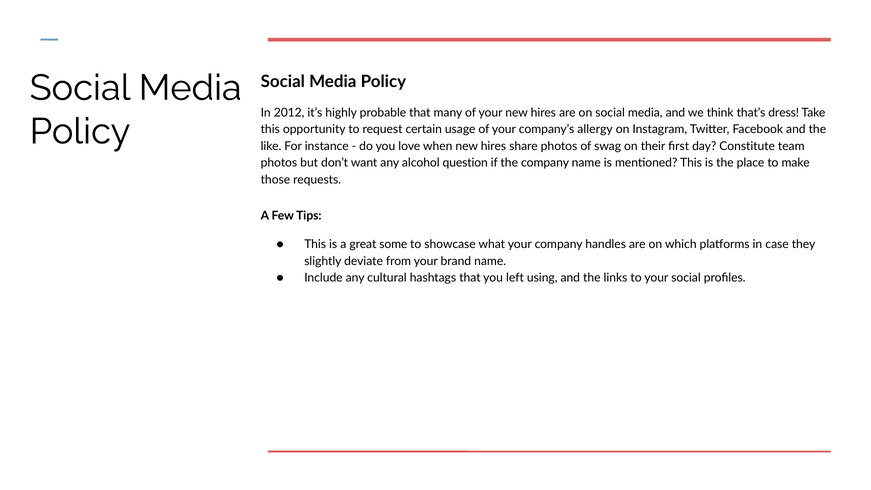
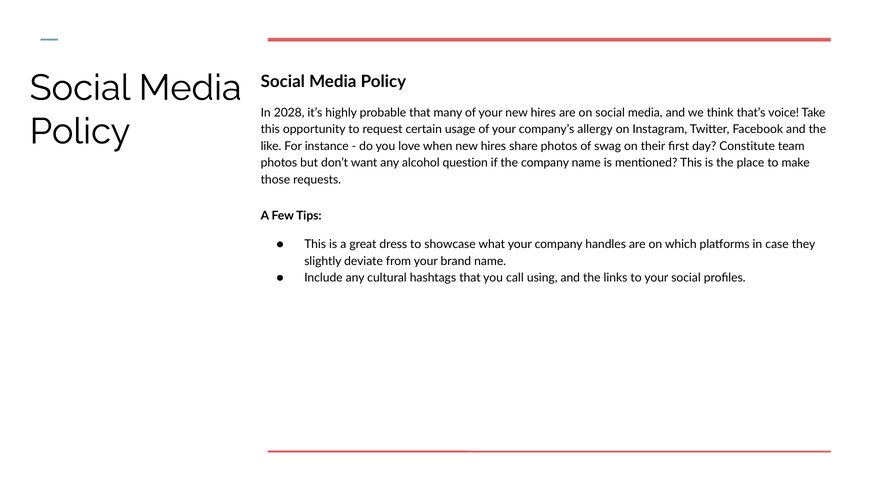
2012: 2012 -> 2028
dress: dress -> voice
some: some -> dress
left: left -> call
